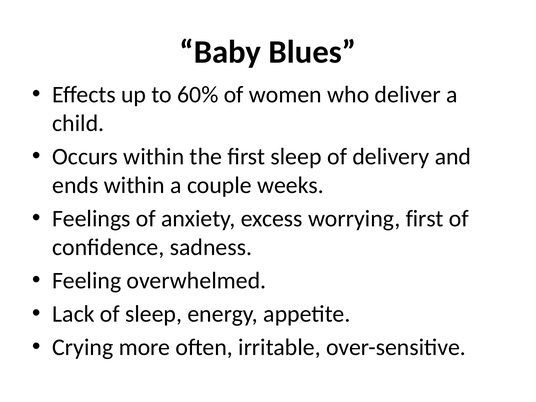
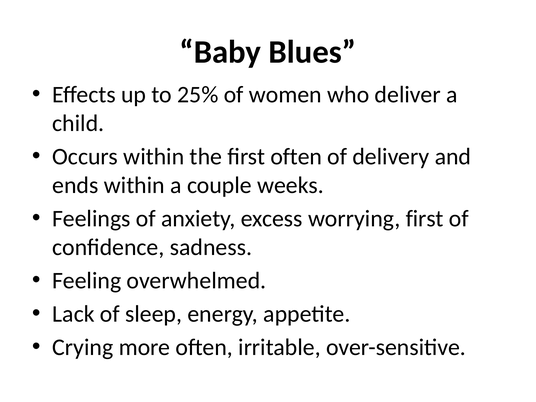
60%: 60% -> 25%
first sleep: sleep -> often
